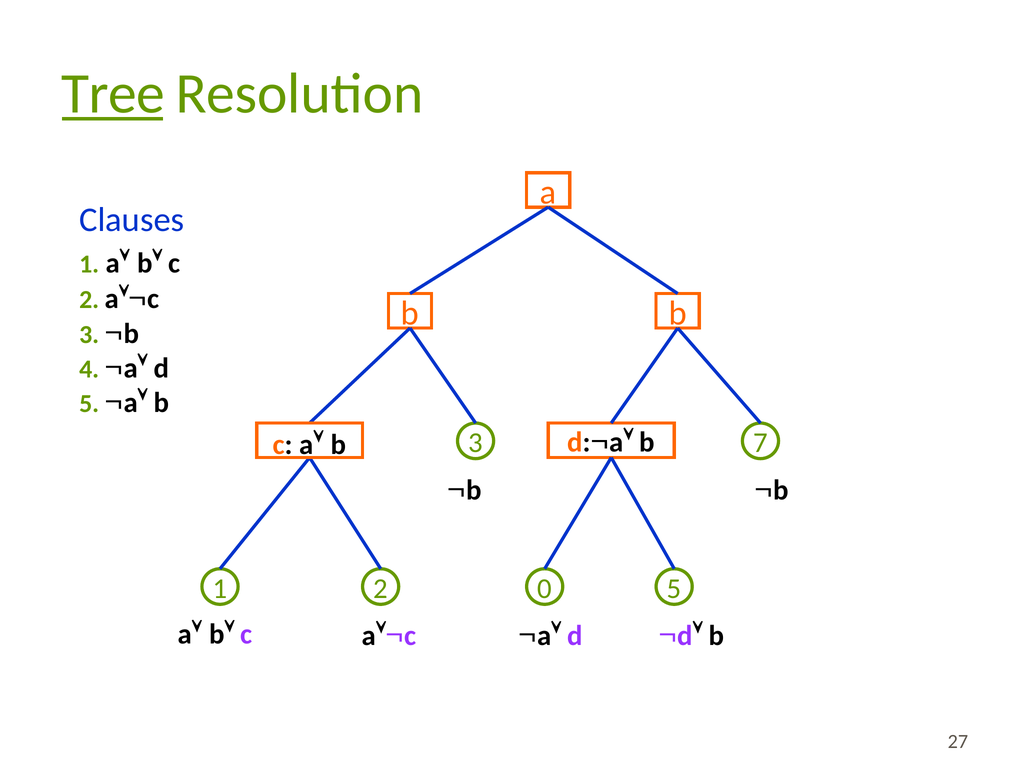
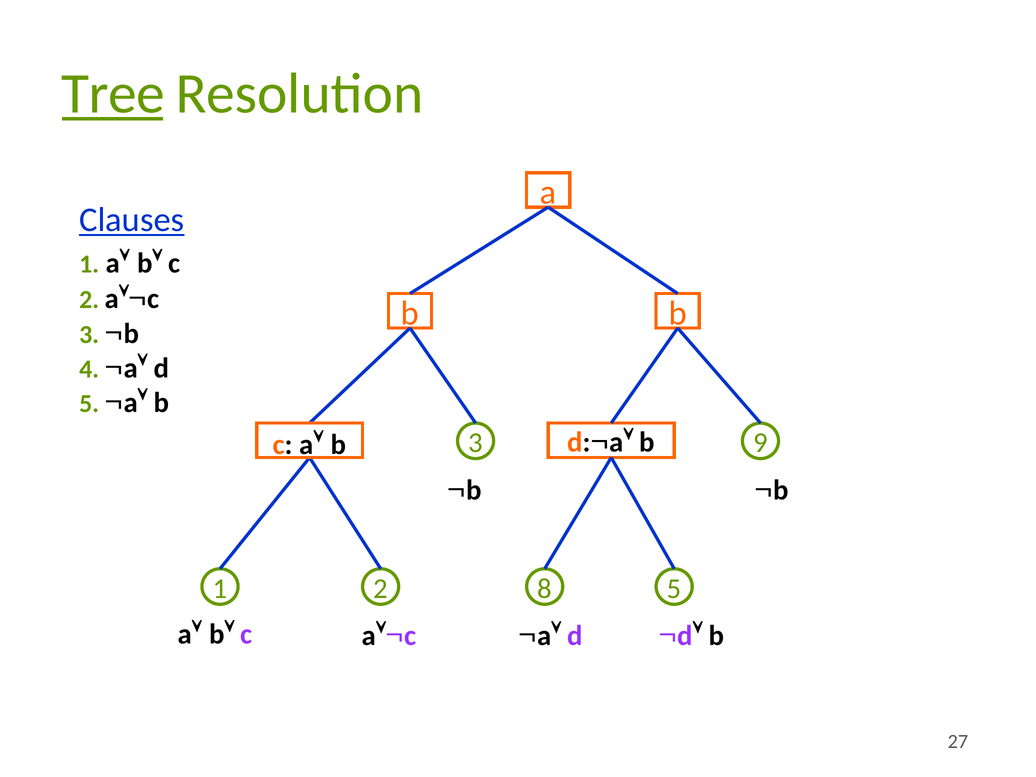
Clauses underline: none -> present
7: 7 -> 9
0: 0 -> 8
